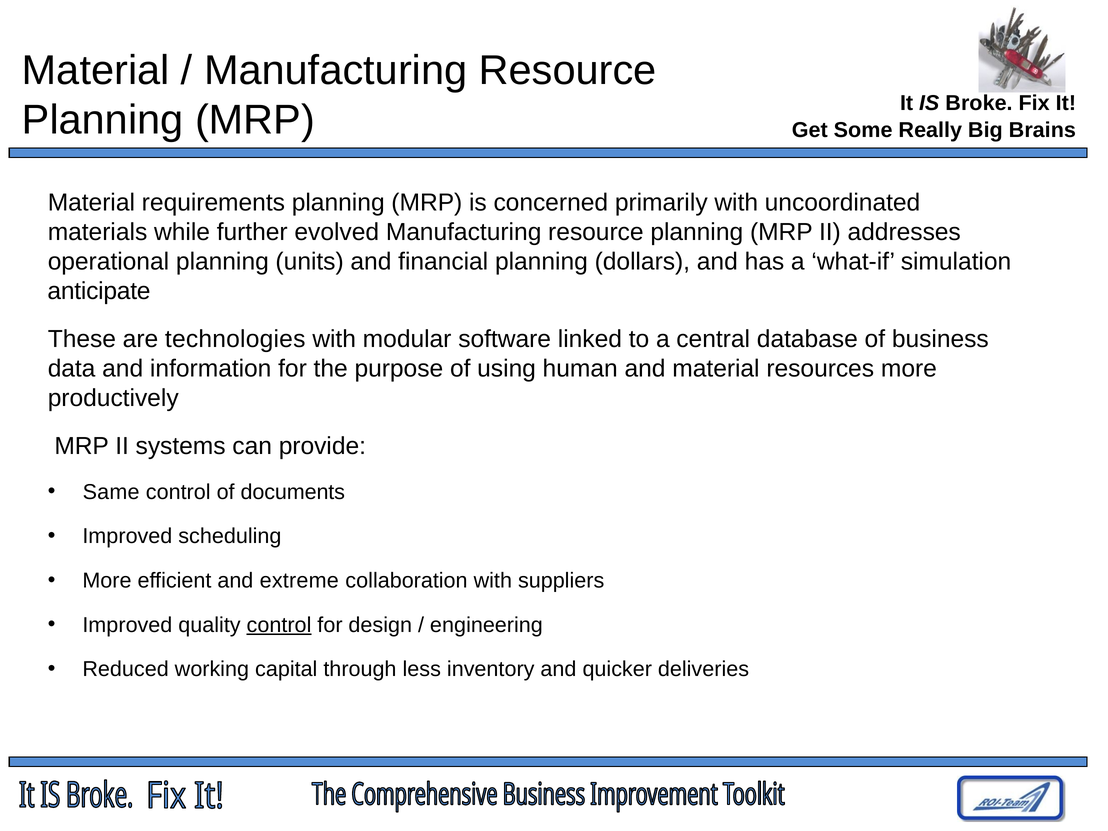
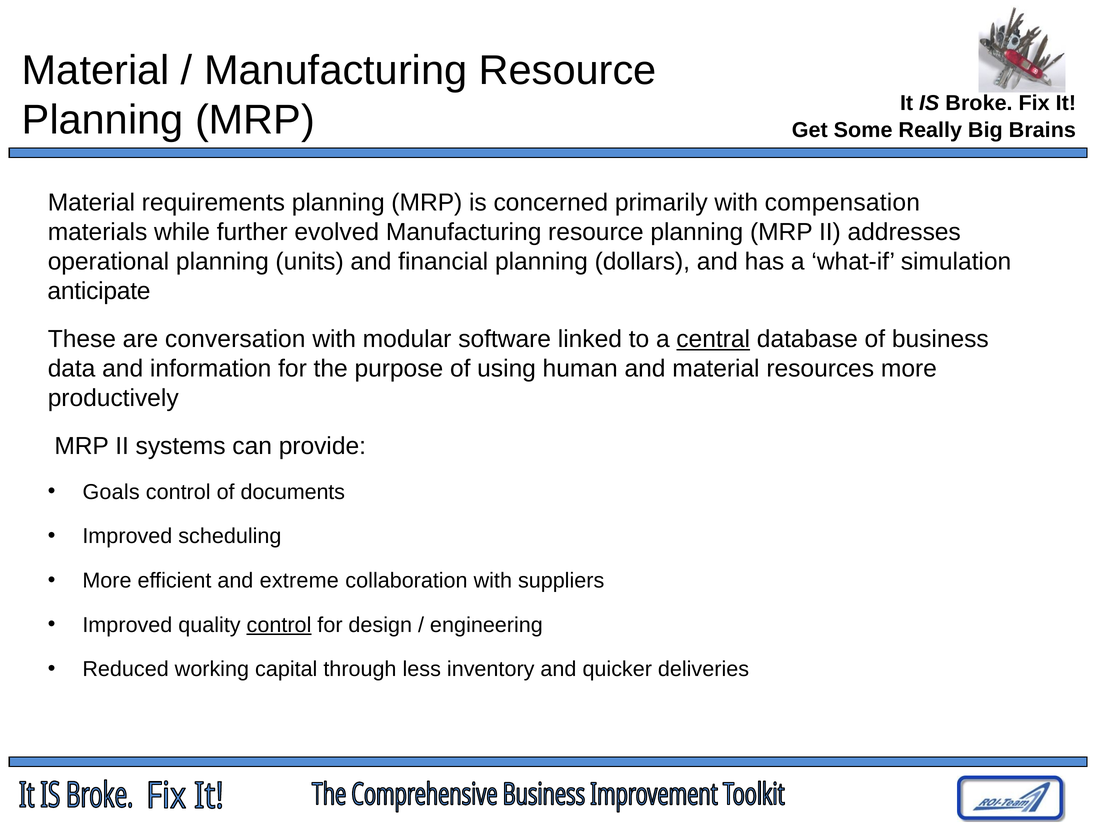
uncoordinated: uncoordinated -> compensation
technologies: technologies -> conversation
central underline: none -> present
Same: Same -> Goals
